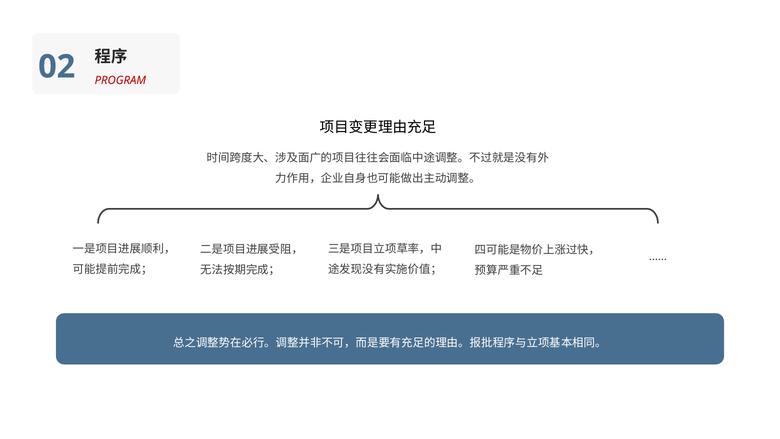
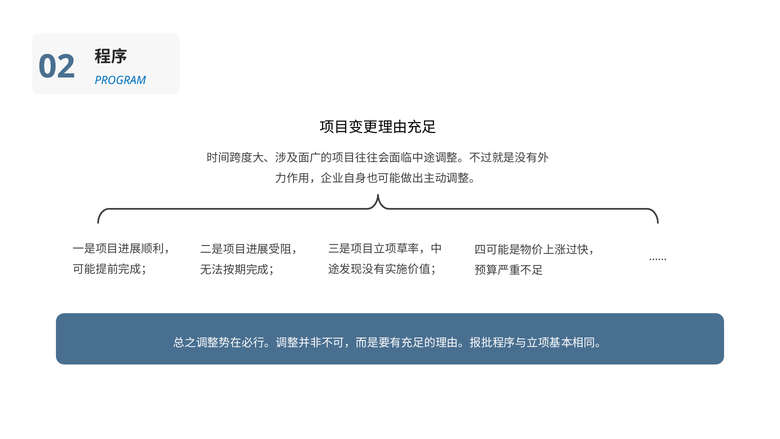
PROGRAM colour: red -> blue
